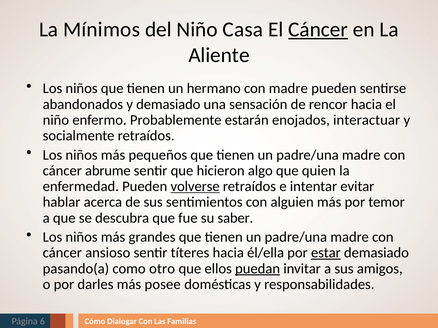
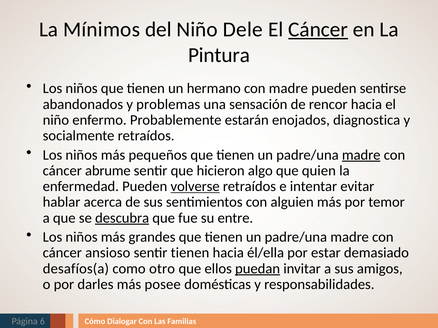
Casa: Casa -> Dele
Aliente: Aliente -> Pintura
y demasiado: demasiado -> problemas
interactuar: interactuar -> diagnostica
madre at (361, 155) underline: none -> present
descubra underline: none -> present
saber: saber -> entre
sentir títeres: títeres -> tienen
estar underline: present -> none
pasando(a: pasando(a -> desafíos(a
